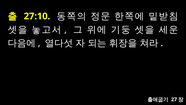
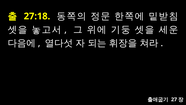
27:10: 27:10 -> 27:18
